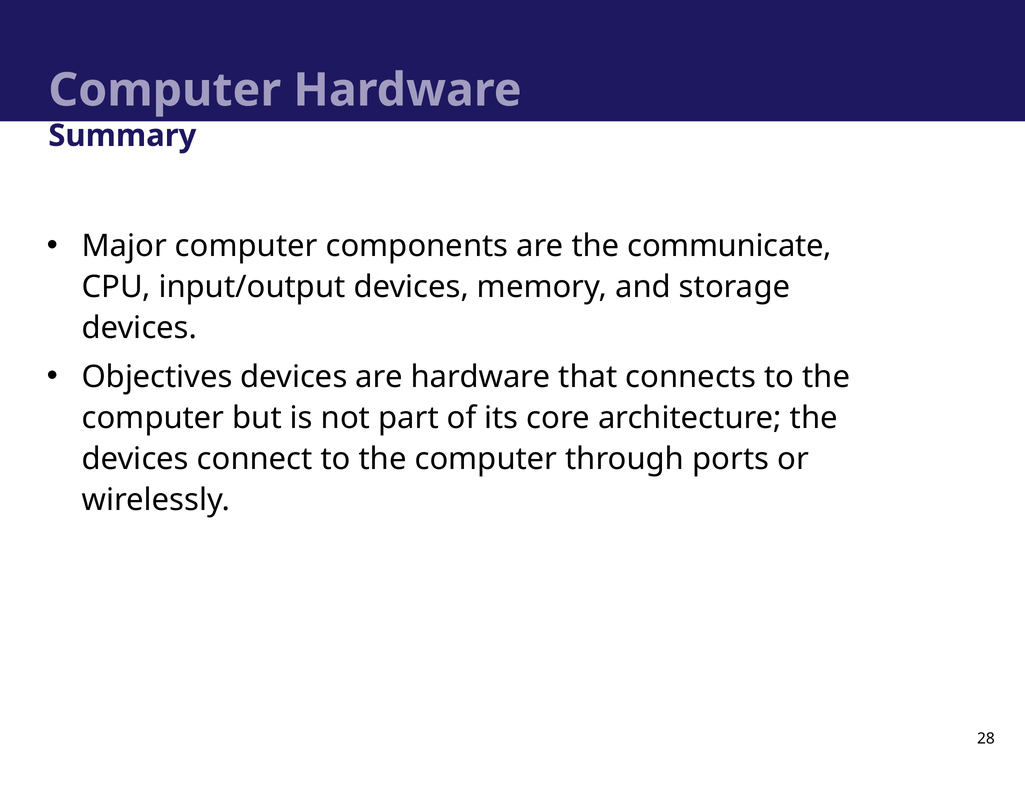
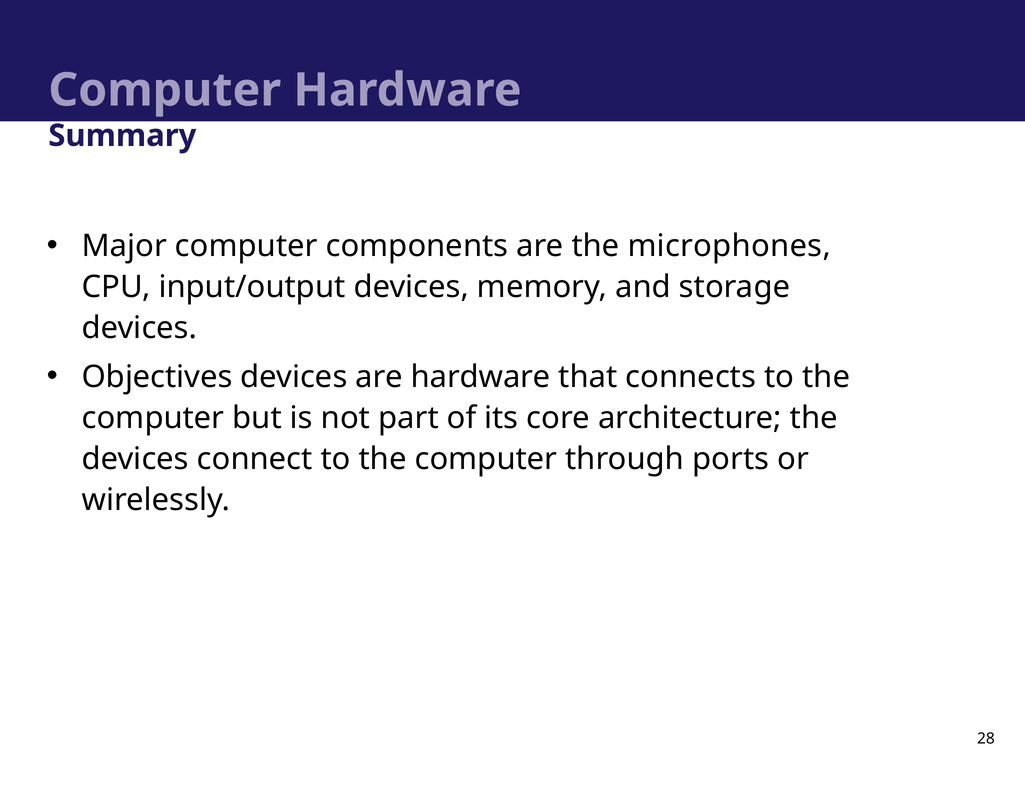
communicate: communicate -> microphones
